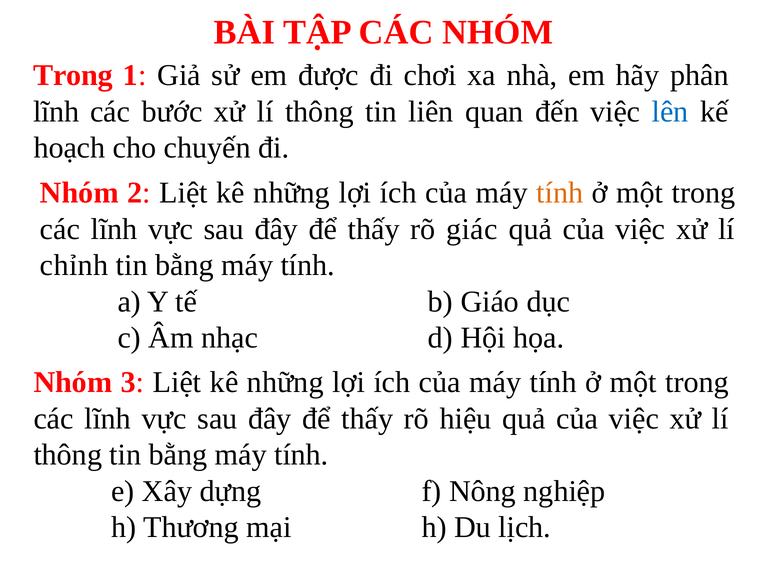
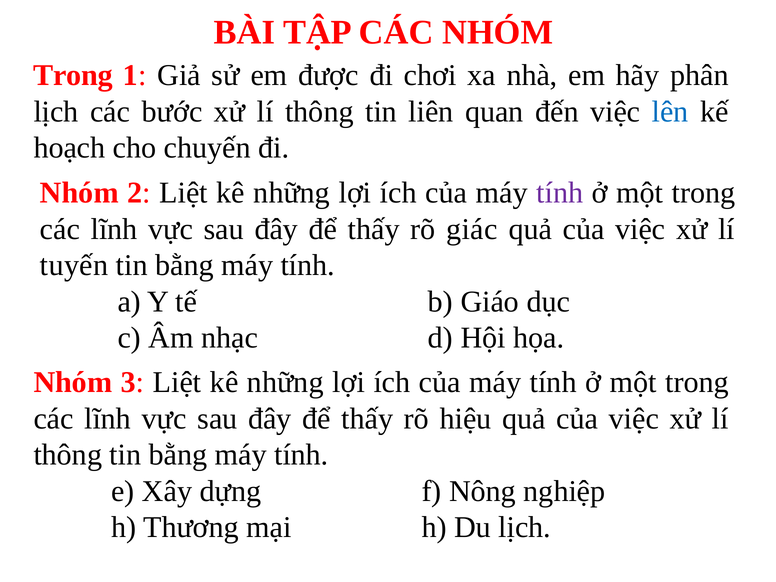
lĩnh at (56, 112): lĩnh -> lịch
tính at (560, 193) colour: orange -> purple
chỉnh: chỉnh -> tuyến
